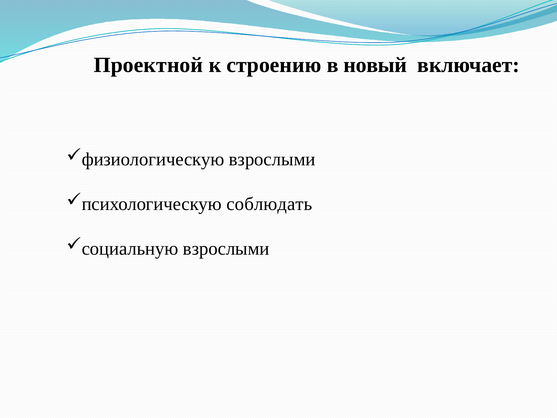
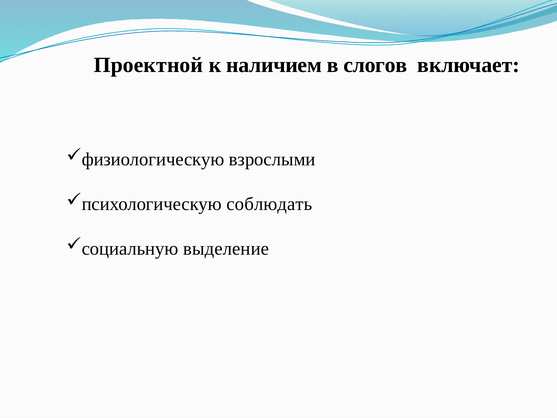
строению: строению -> наличием
новый: новый -> слогов
взрослыми at (226, 248): взрослыми -> выделение
